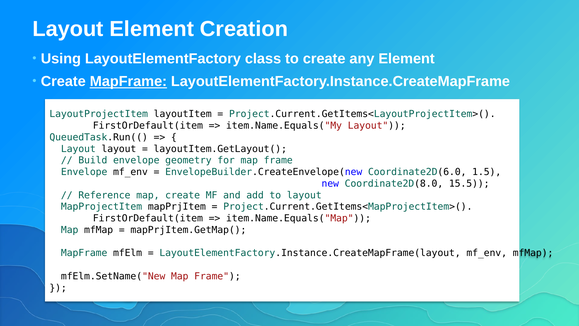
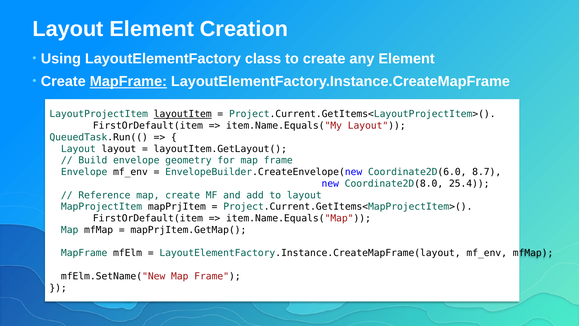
layoutItem underline: none -> present
1.5: 1.5 -> 8.7
15.5: 15.5 -> 25.4
